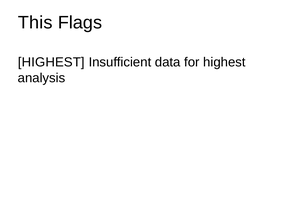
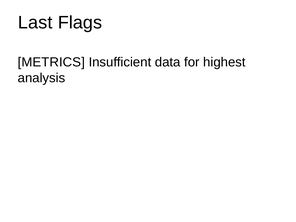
This: This -> Last
HIGHEST at (51, 62): HIGHEST -> METRICS
